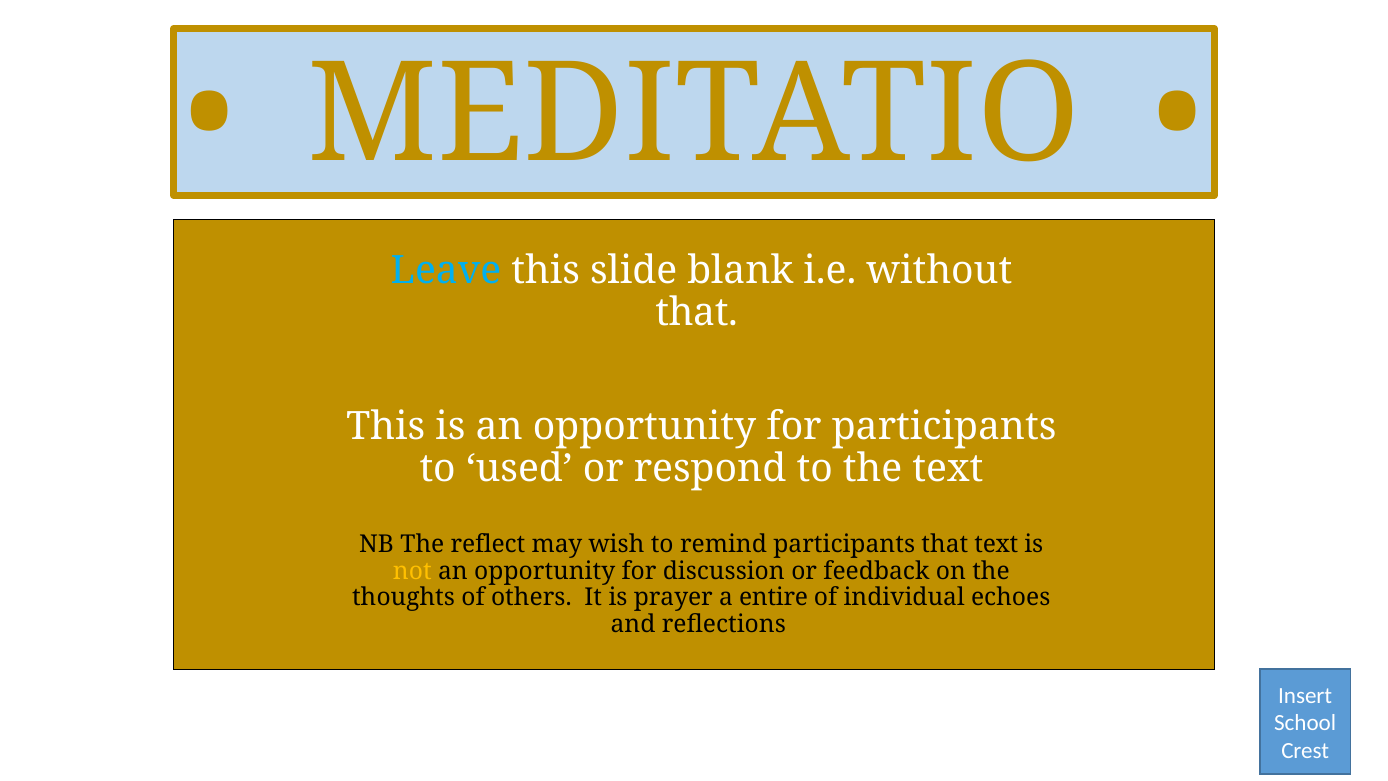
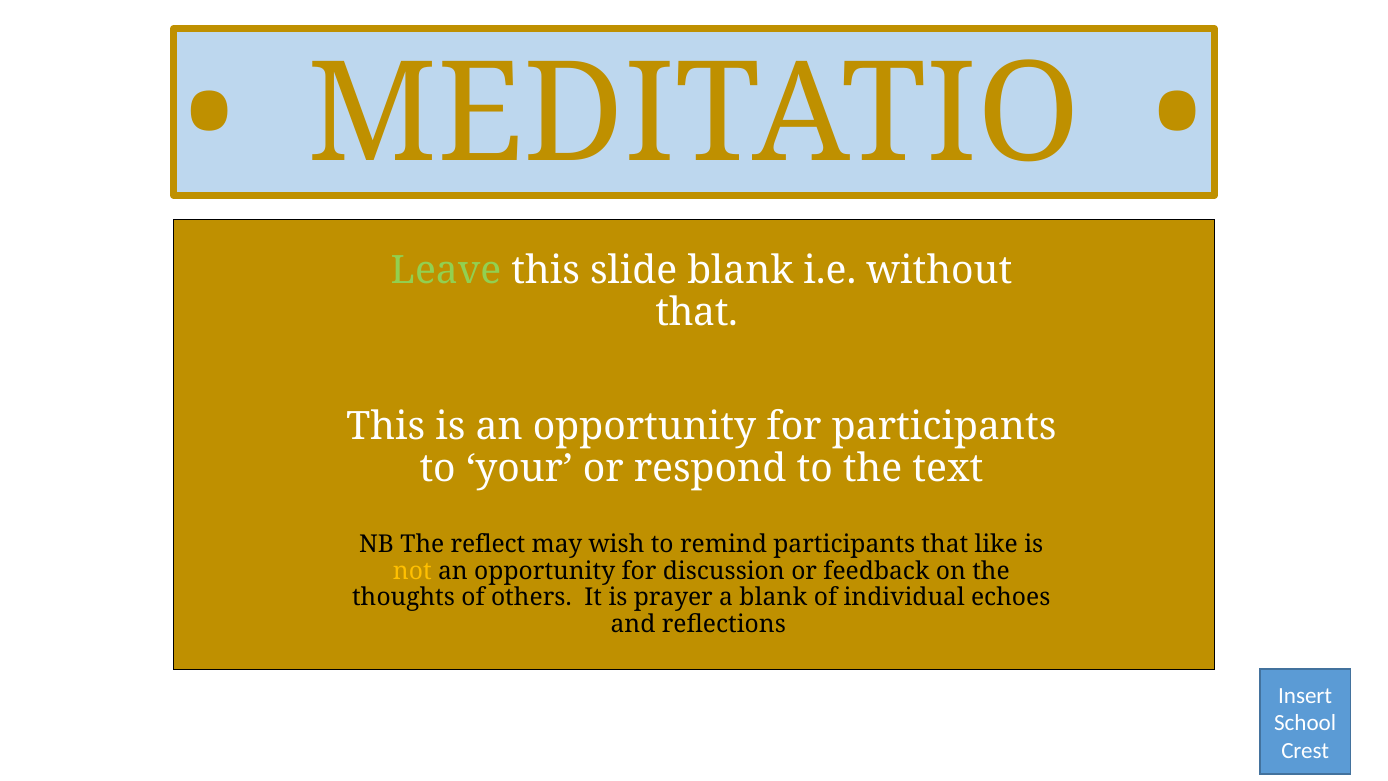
Leave colour: light blue -> light green
used: used -> your
that text: text -> like
a entire: entire -> blank
